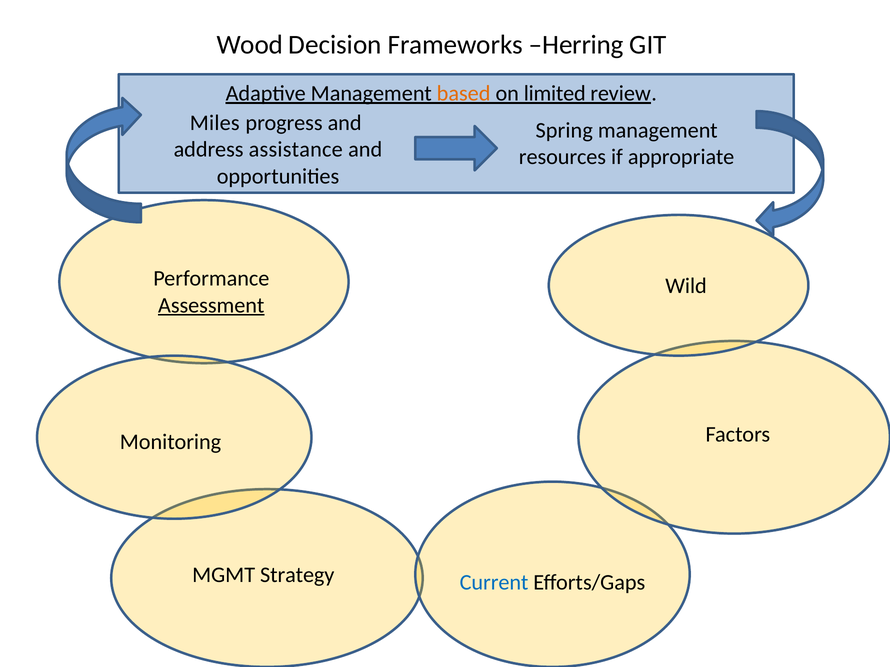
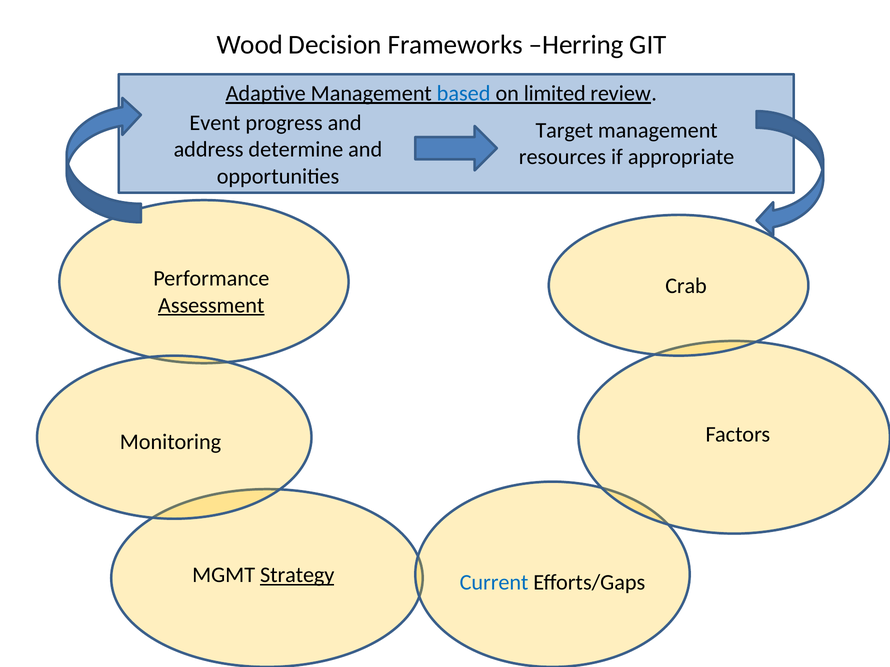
based colour: orange -> blue
Miles: Miles -> Event
Spring: Spring -> Target
assistance: assistance -> determine
Wild: Wild -> Crab
Strategy underline: none -> present
